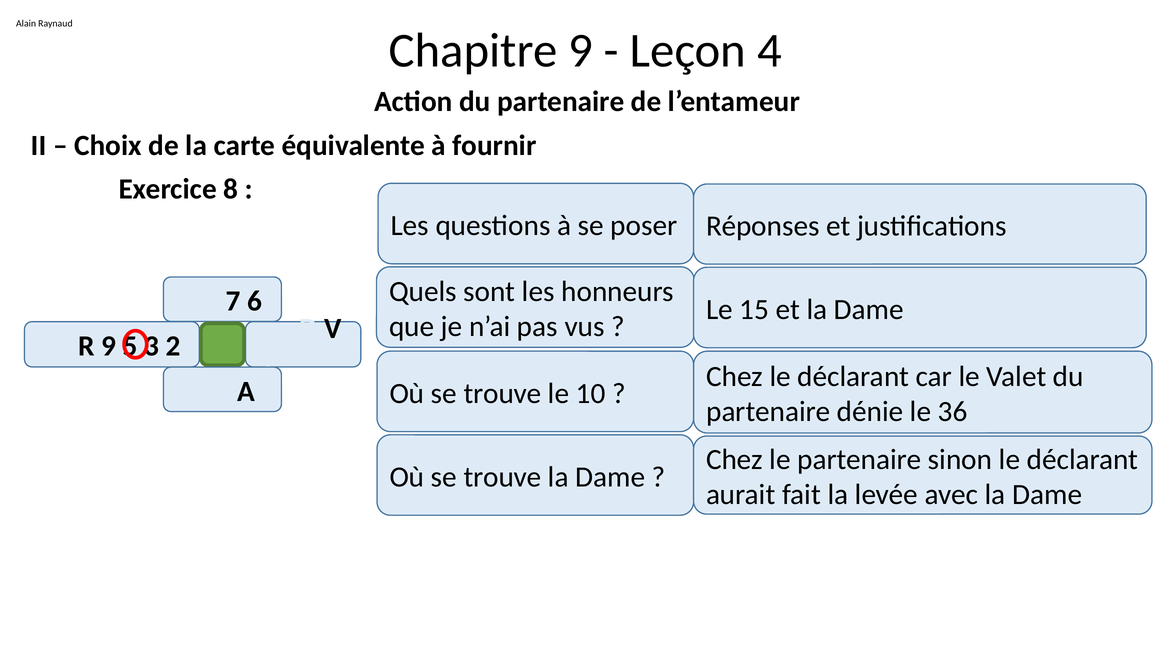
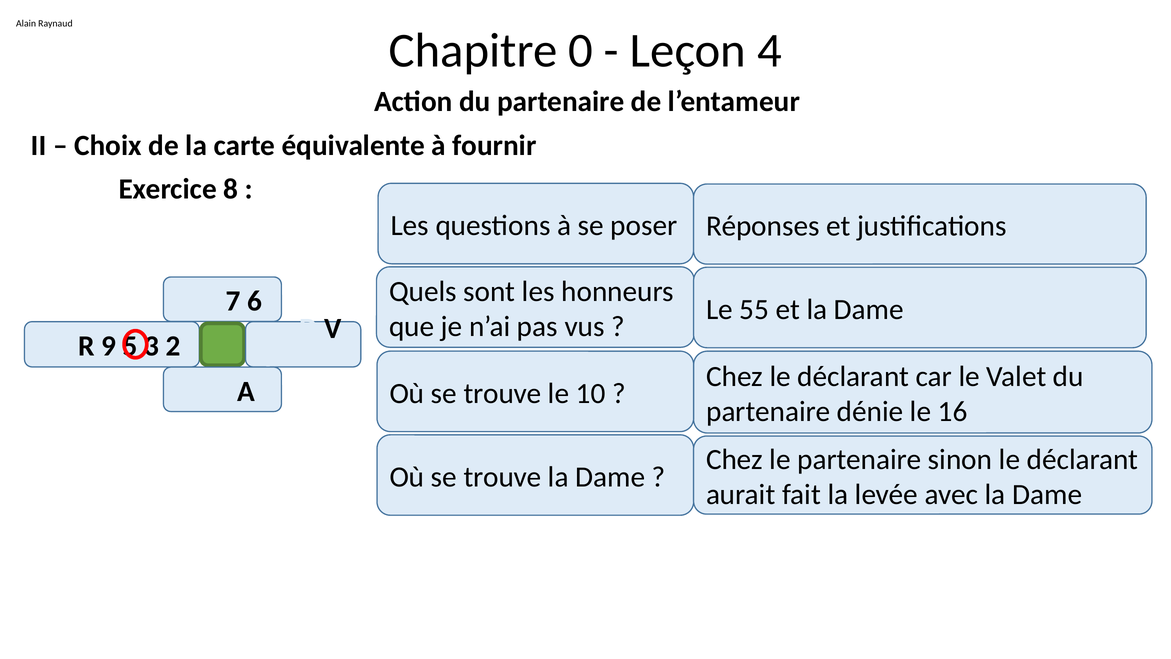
Chapitre 9: 9 -> 0
15: 15 -> 55
36: 36 -> 16
